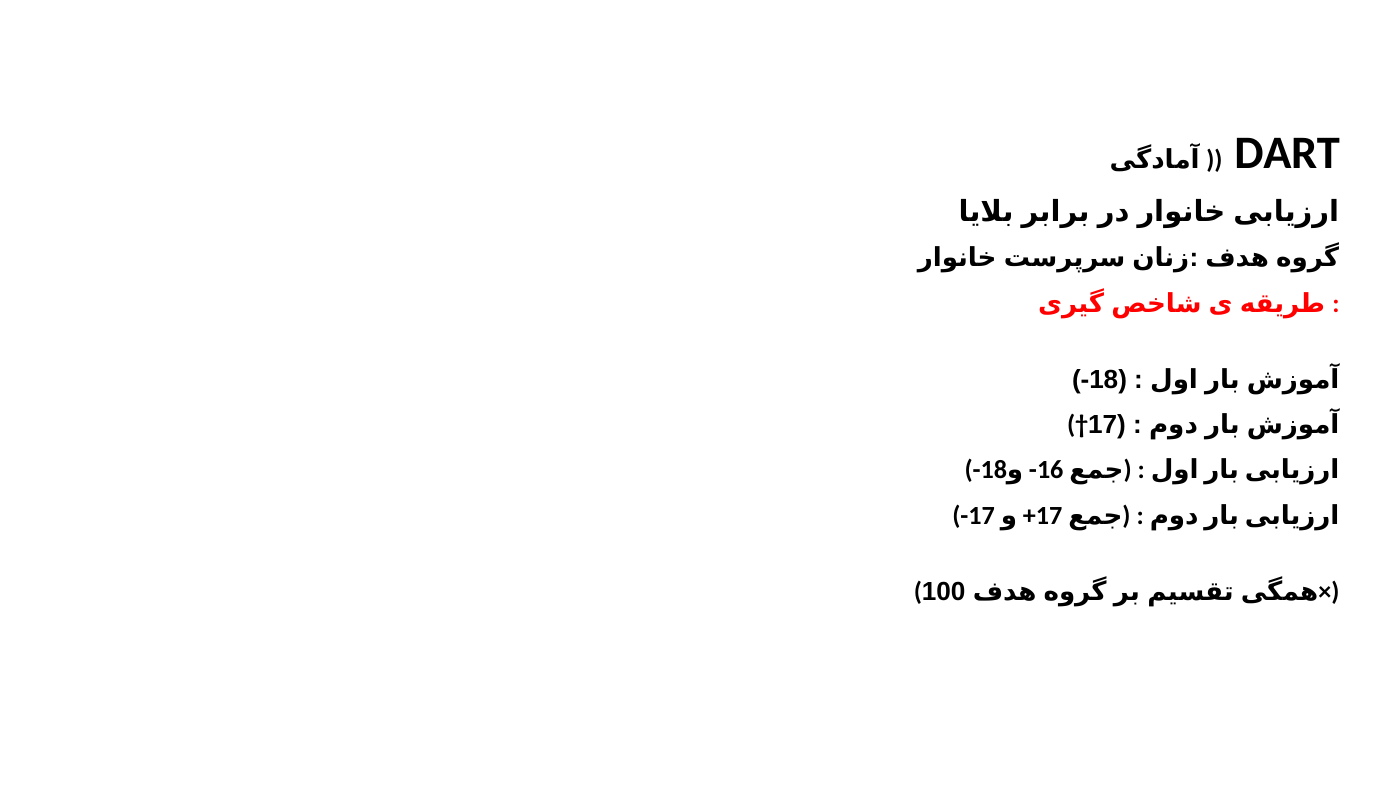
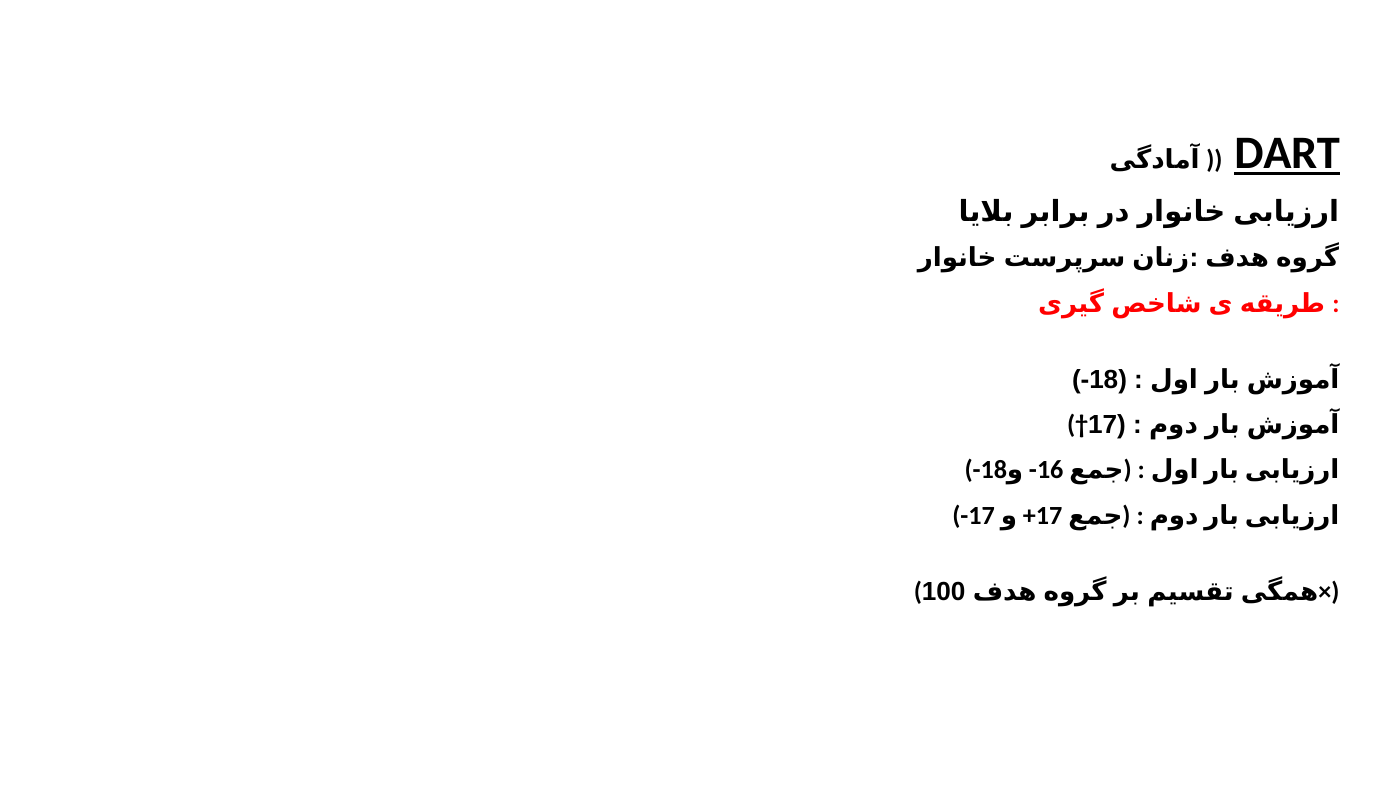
DART underline: none -> present
